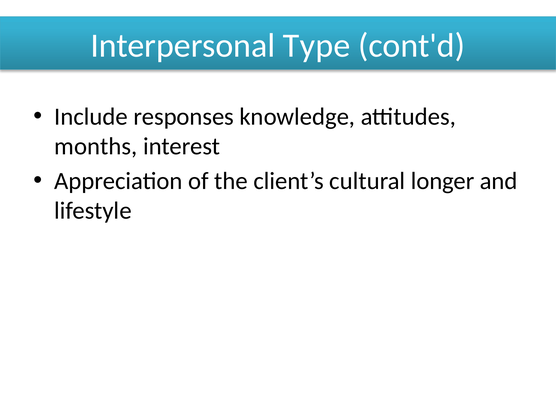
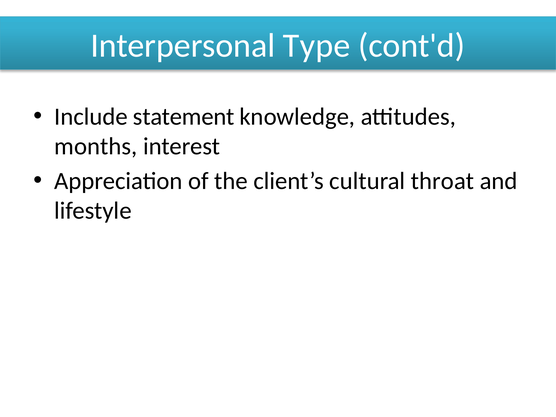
responses: responses -> statement
longer: longer -> throat
